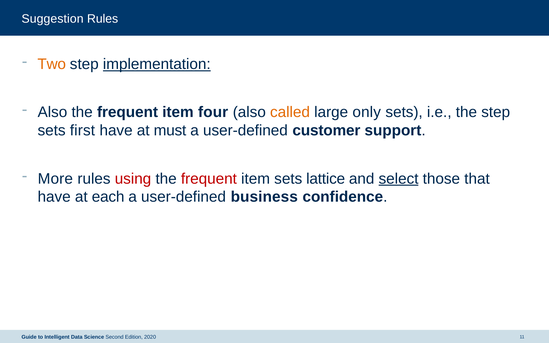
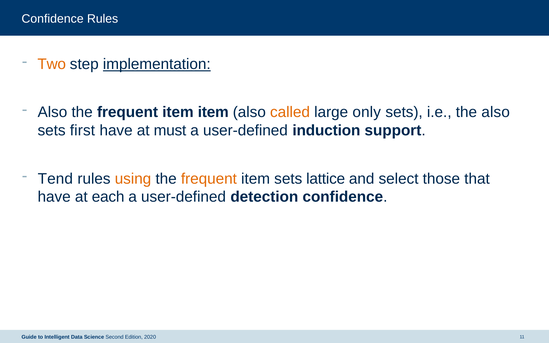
Suggestion at (53, 19): Suggestion -> Confidence
item four: four -> item
the step: step -> also
customer: customer -> induction
More: More -> Tend
using colour: red -> orange
frequent at (209, 179) colour: red -> orange
select underline: present -> none
business: business -> detection
